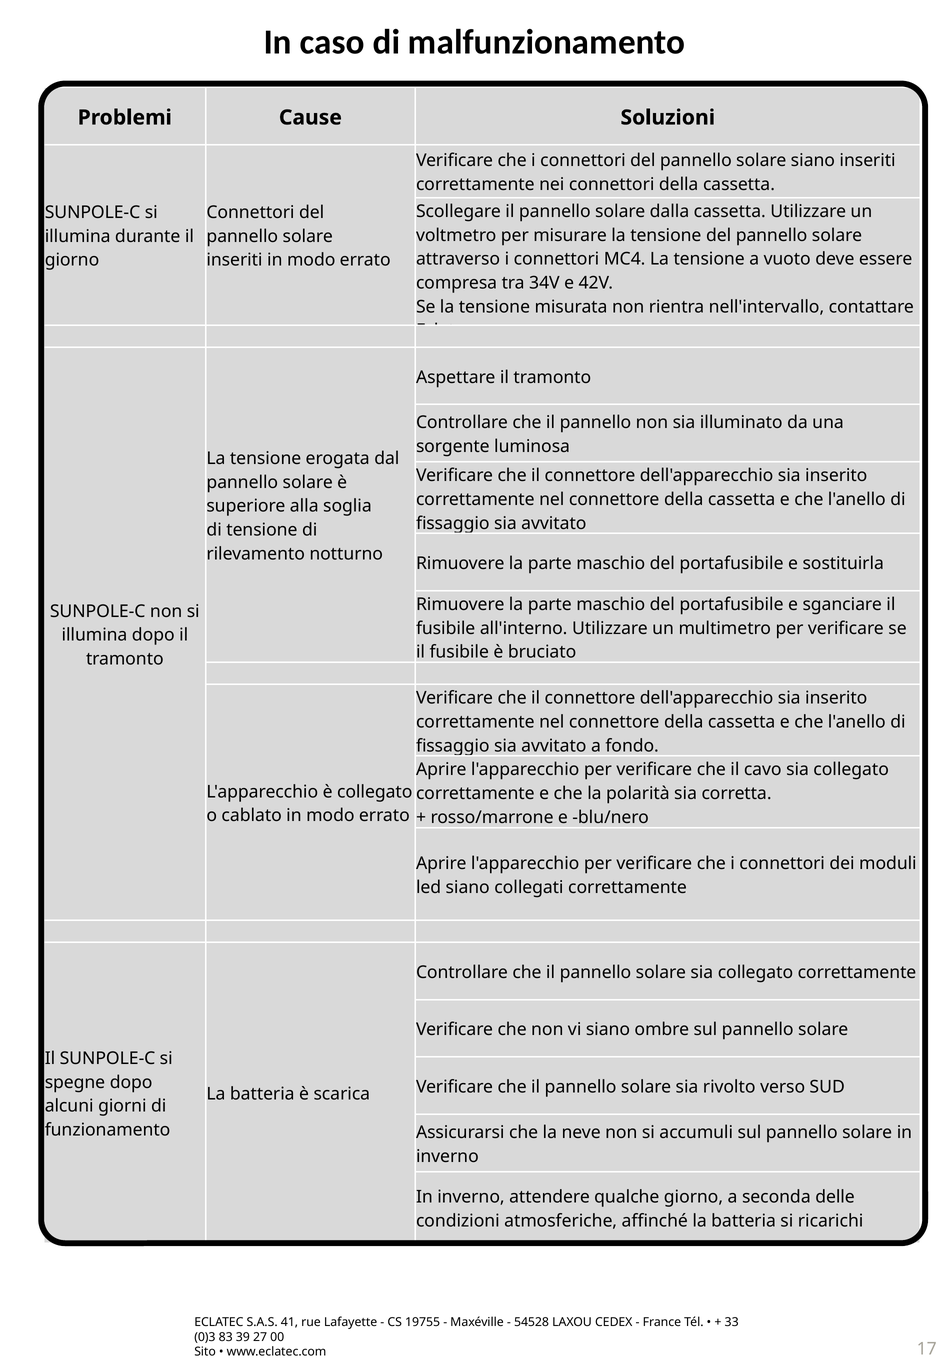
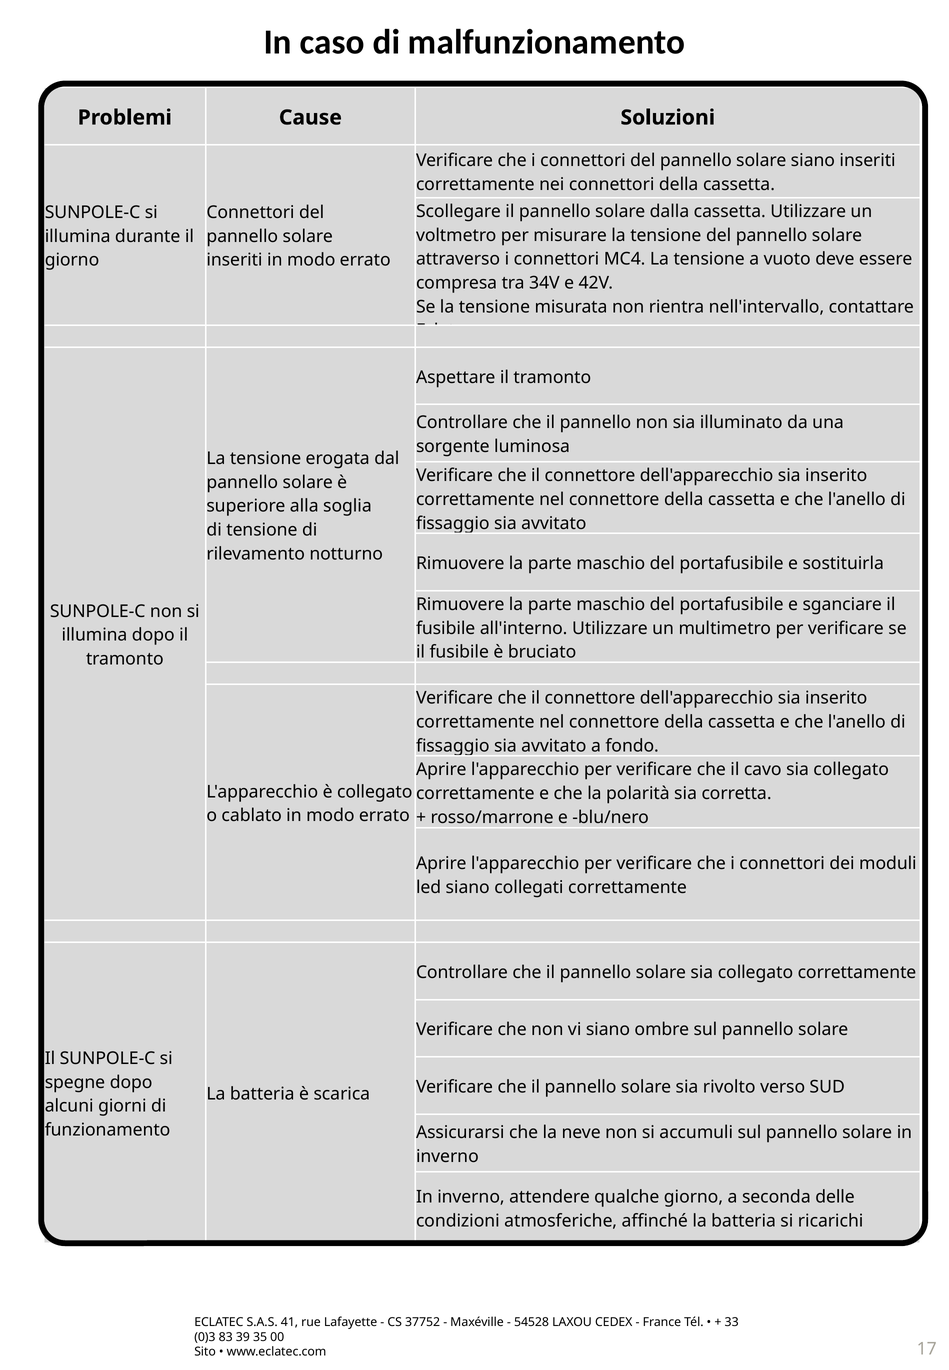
19755: 19755 -> 37752
27: 27 -> 35
